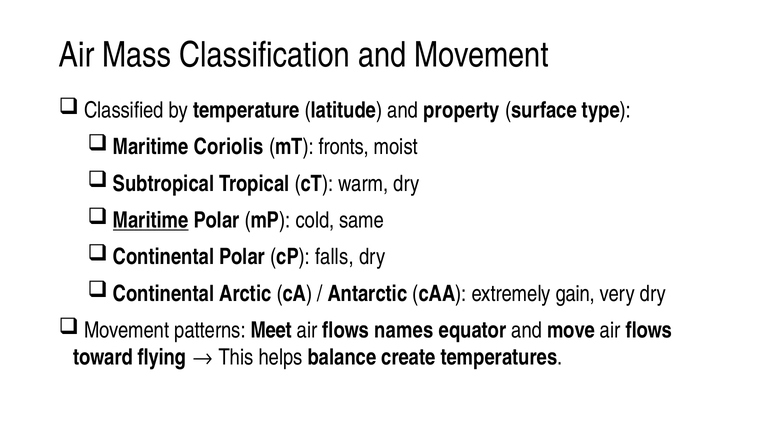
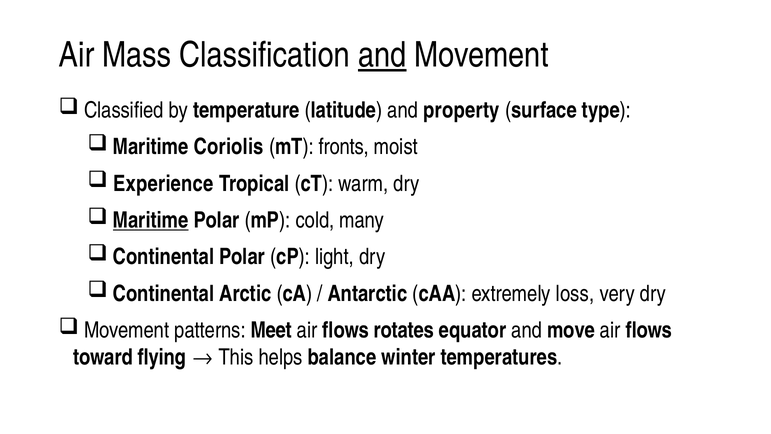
and at (382, 55) underline: none -> present
Subtropical: Subtropical -> Experience
same: same -> many
falls: falls -> light
gain: gain -> loss
names: names -> rotates
create: create -> winter
